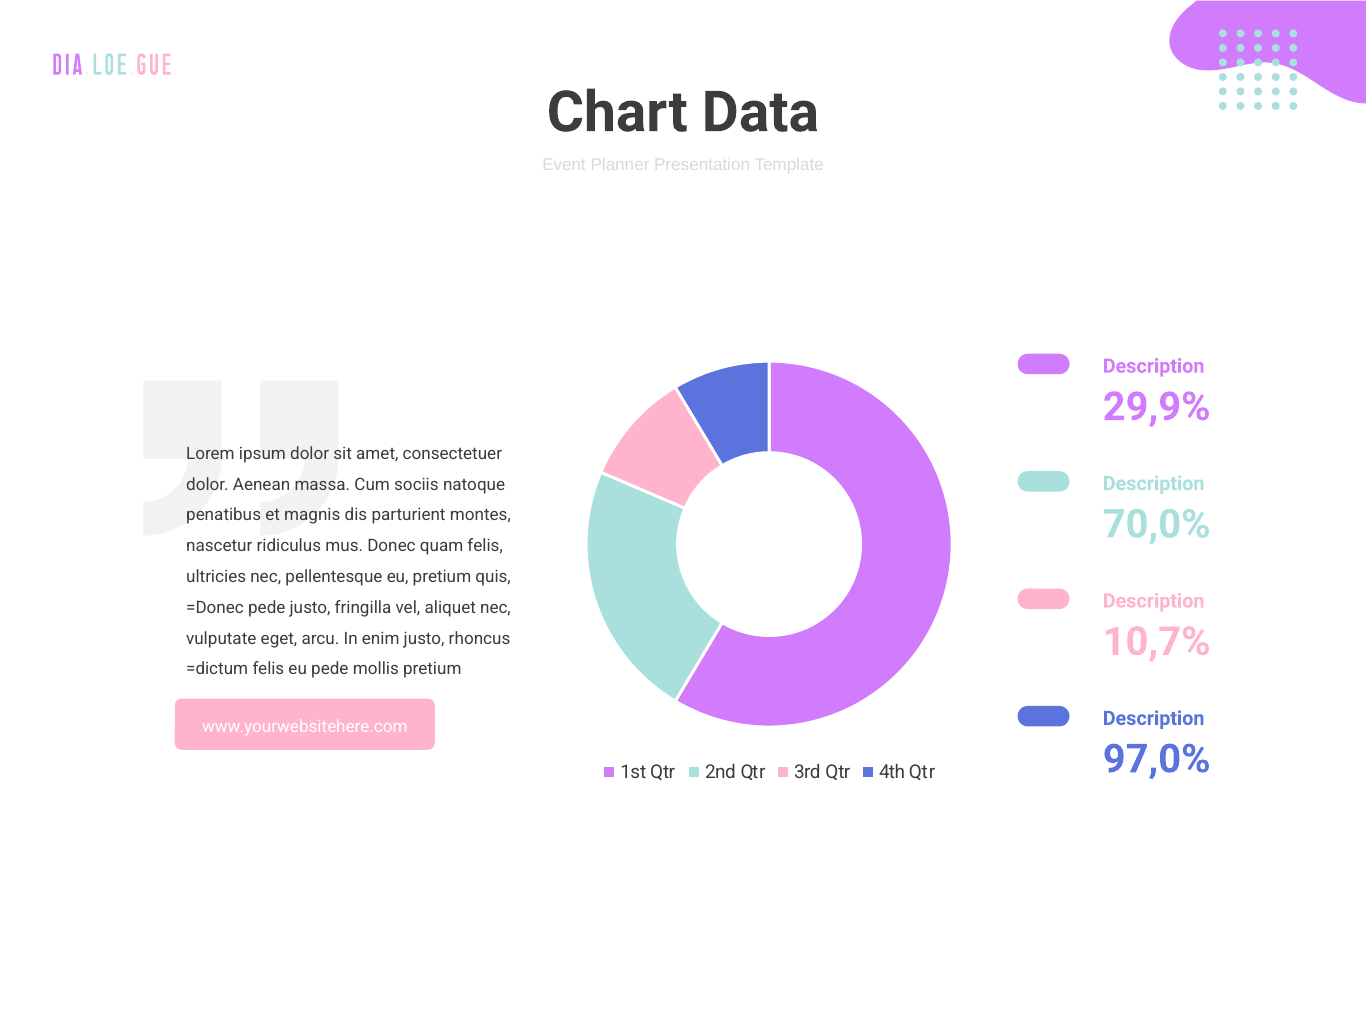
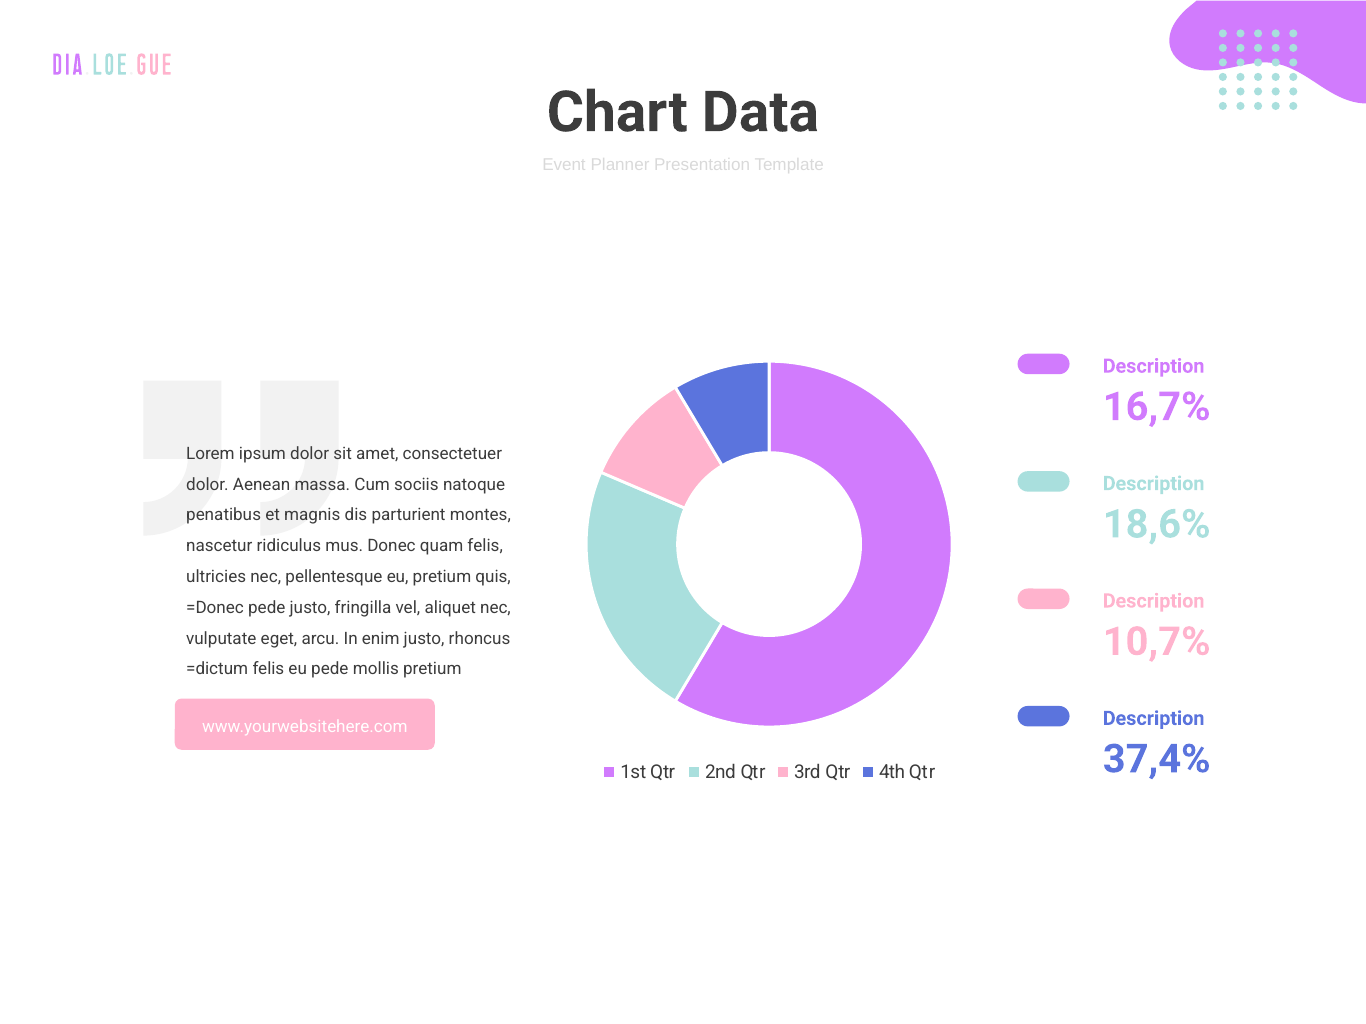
29,9%: 29,9% -> 16,7%
70,0%: 70,0% -> 18,6%
97,0%: 97,0% -> 37,4%
